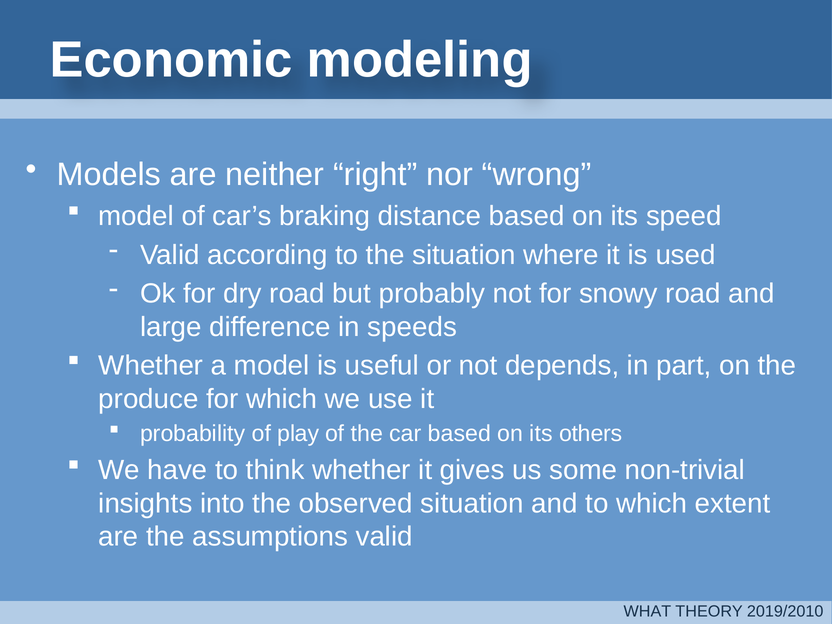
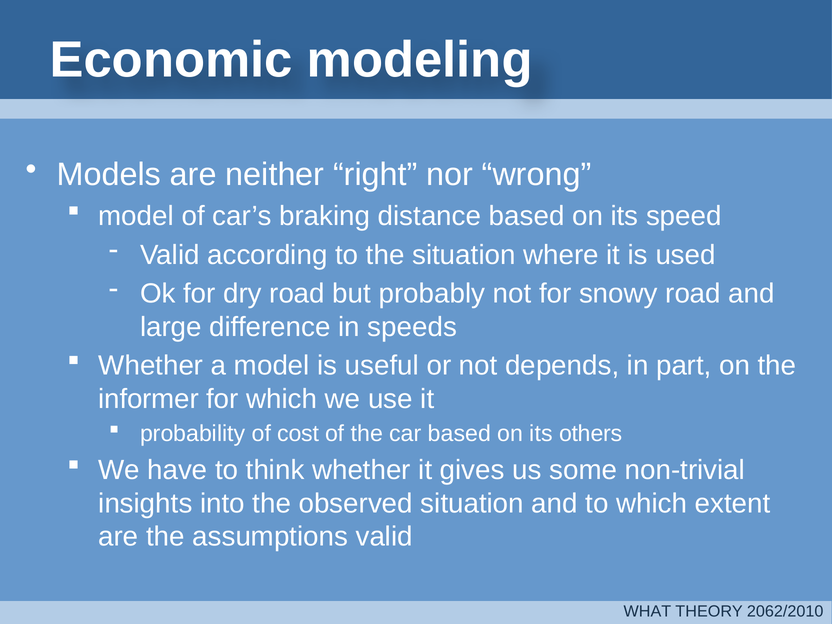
produce: produce -> informer
play: play -> cost
2019/2010: 2019/2010 -> 2062/2010
